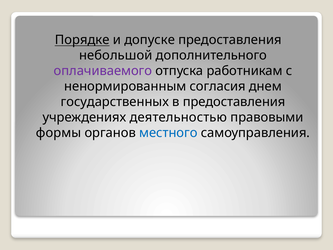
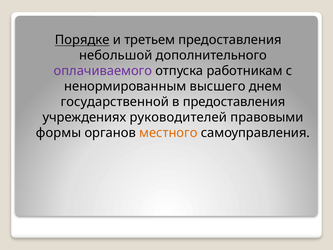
допуске: допуске -> третьем
согласия: согласия -> высшего
государственных: государственных -> государственной
деятельностью: деятельностью -> руководителей
местного colour: blue -> orange
